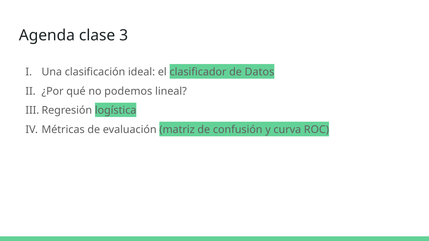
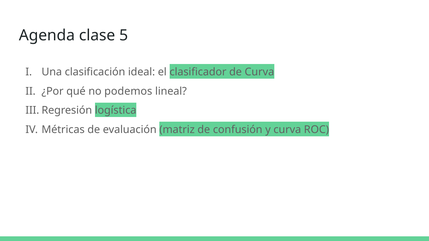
3: 3 -> 5
de Datos: Datos -> Curva
